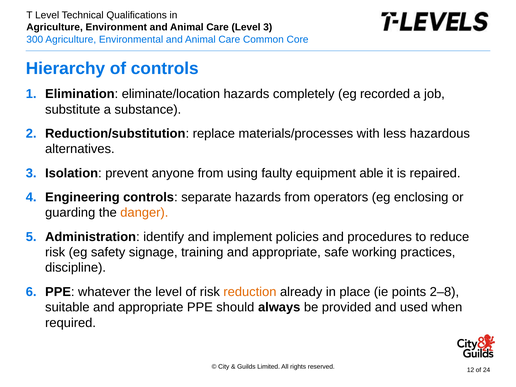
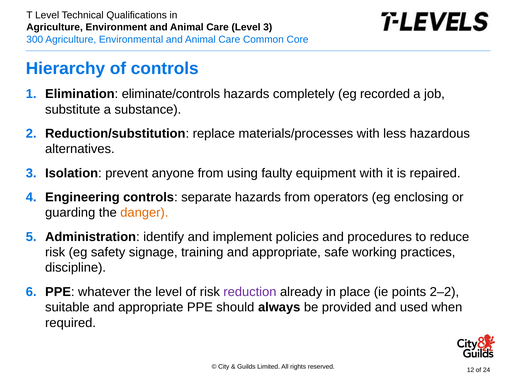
eliminate/location: eliminate/location -> eliminate/controls
equipment able: able -> with
reduction colour: orange -> purple
2–8: 2–8 -> 2–2
